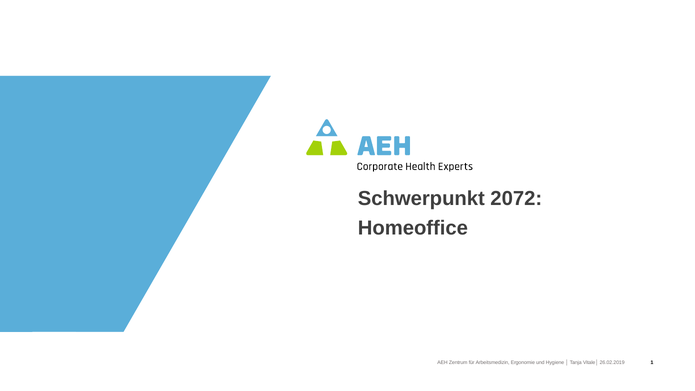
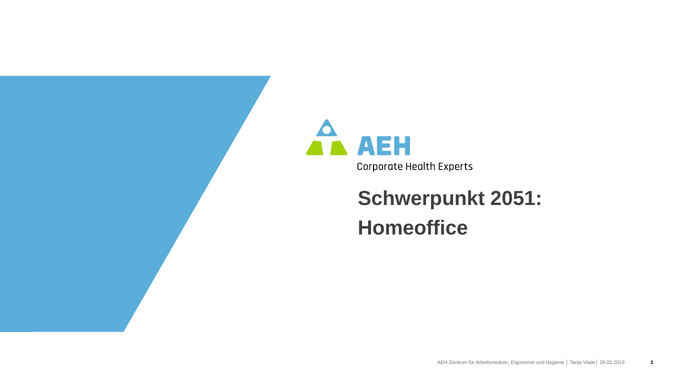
2072: 2072 -> 2051
